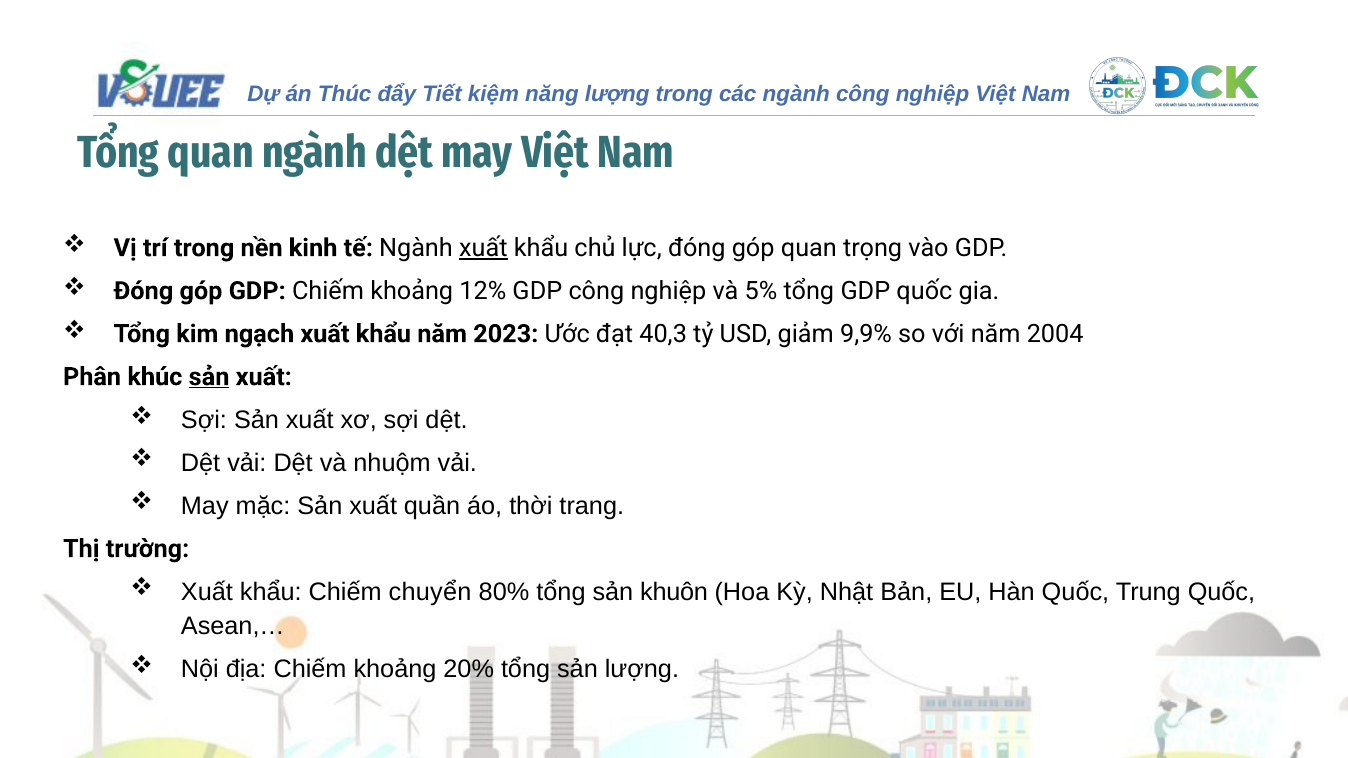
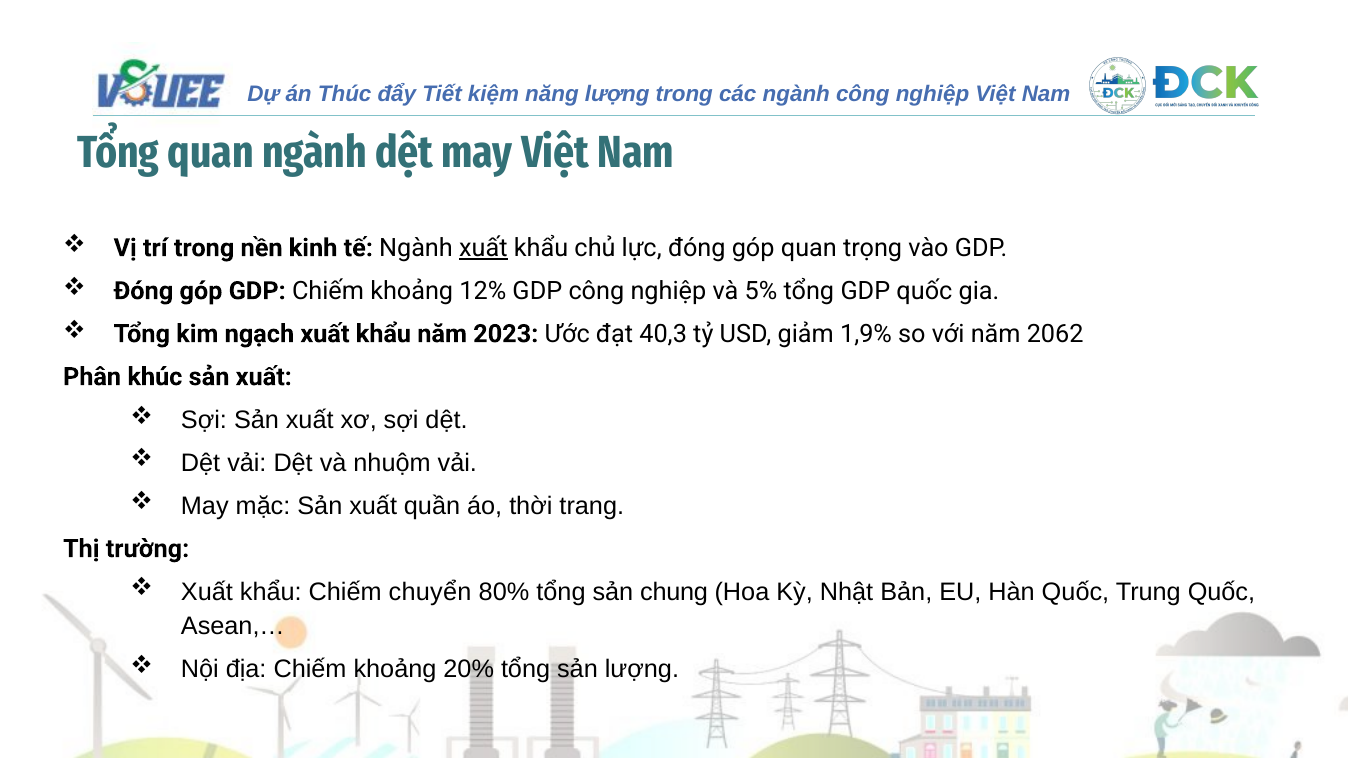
9,9%: 9,9% -> 1,9%
2004: 2004 -> 2062
sản at (209, 377) underline: present -> none
khuôn: khuôn -> chung
